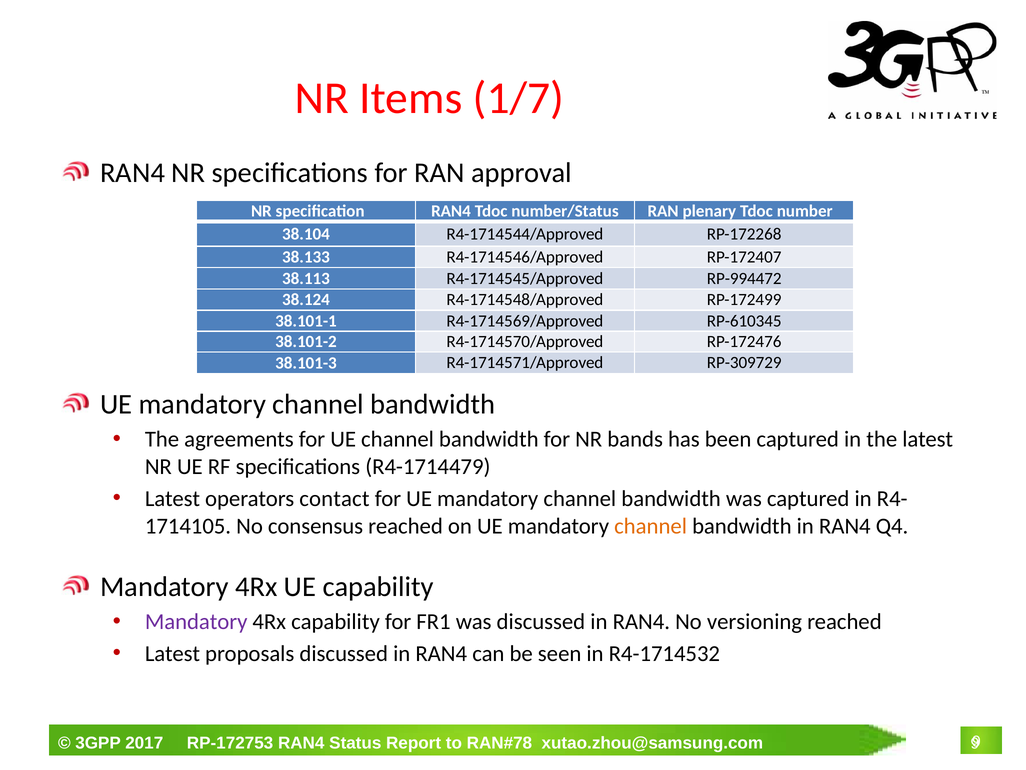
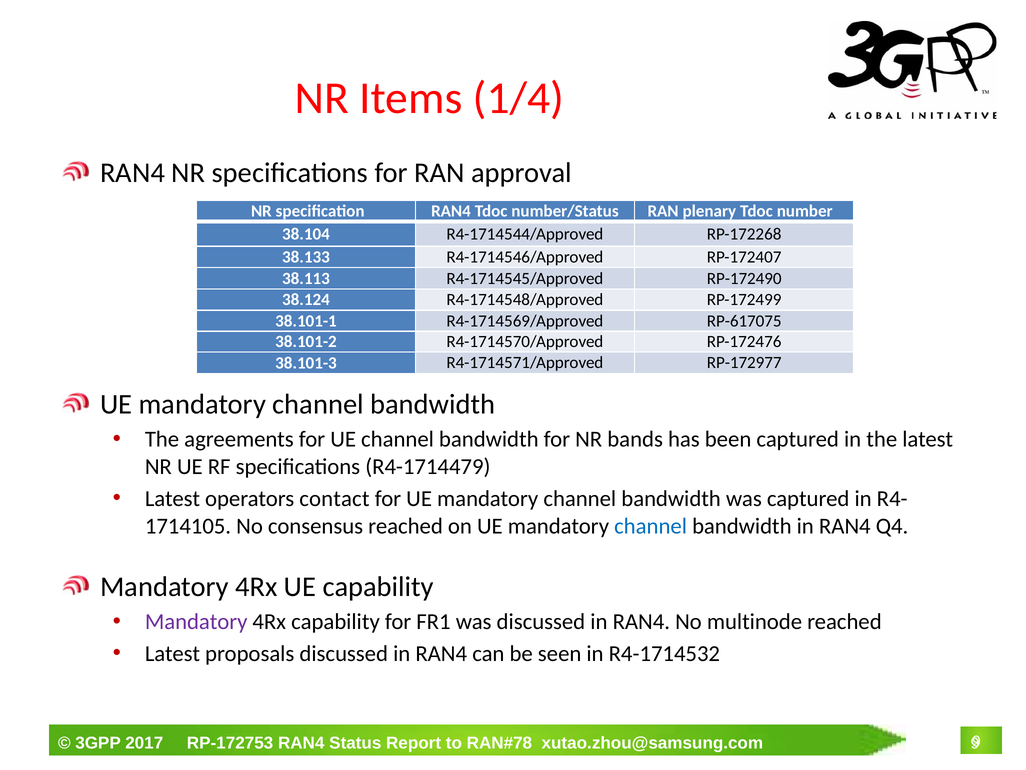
1/7: 1/7 -> 1/4
RP-994472: RP-994472 -> RP-172490
RP-610345: RP-610345 -> RP-617075
RP-309729: RP-309729 -> RP-172977
channel at (651, 526) colour: orange -> blue
versioning: versioning -> multinode
